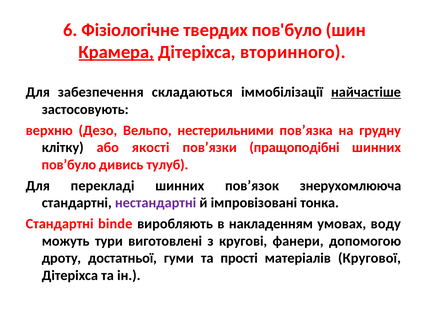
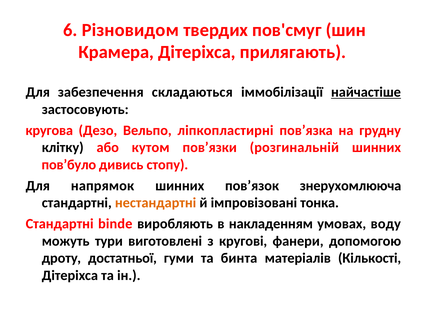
Фізіологічне: Фізіологічне -> Різновидом
пов'було: пов'було -> пов'смуг
Крамера underline: present -> none
вторинного: вторинного -> прилягають
верхню: верхню -> кругова
нестерильними: нестерильними -> ліпкопластирні
якості: якості -> кутом
пращоподібні: пращоподібні -> розгинальній
тулуб: тулуб -> стопу
перекладі: перекладі -> напрямок
нестандартні colour: purple -> orange
прості: прості -> бинта
Кругової: Кругової -> Кількості
